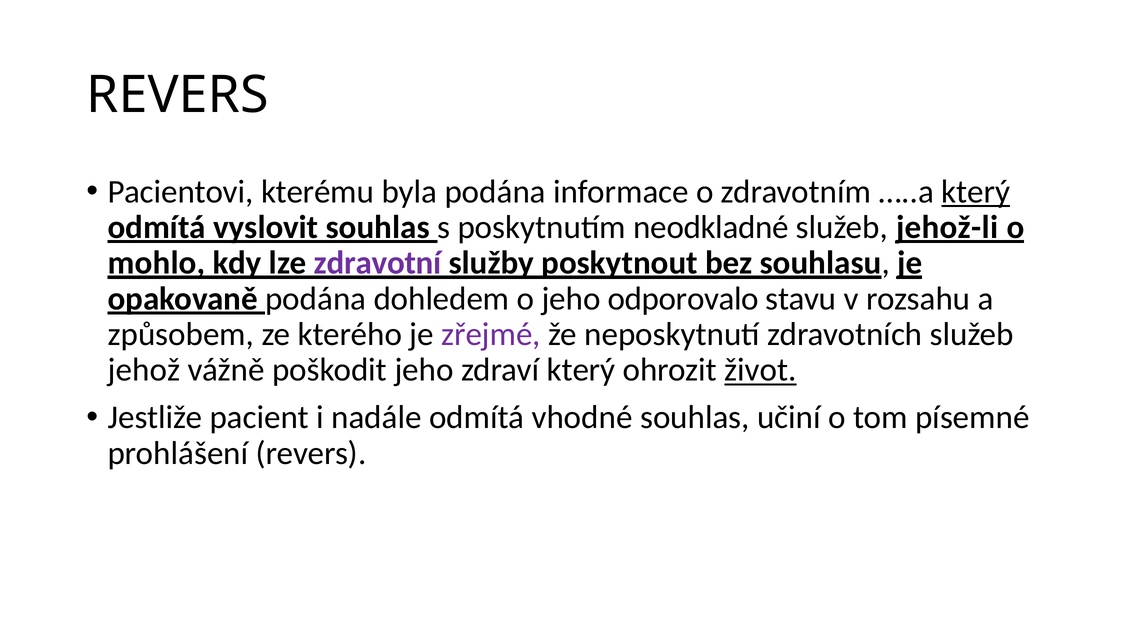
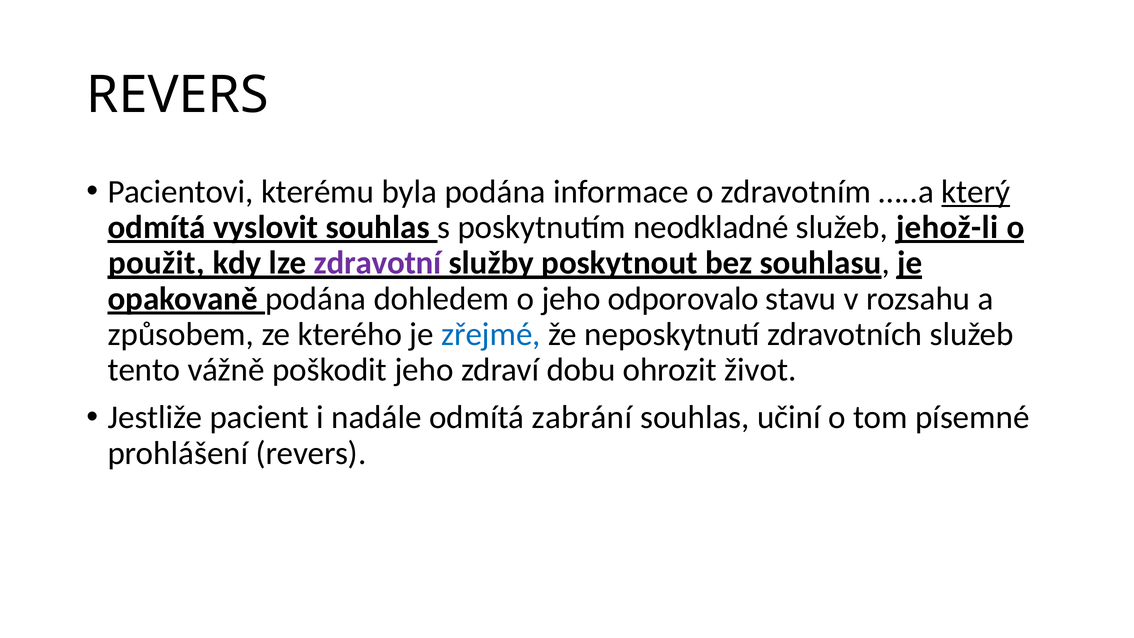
mohlo: mohlo -> použit
zřejmé colour: purple -> blue
jehož: jehož -> tento
zdraví který: který -> dobu
život underline: present -> none
vhodné: vhodné -> zabrání
